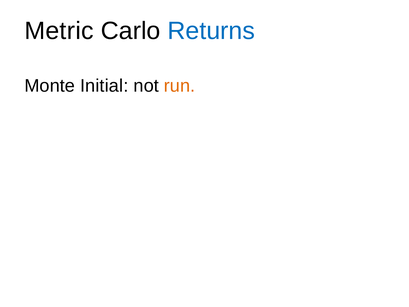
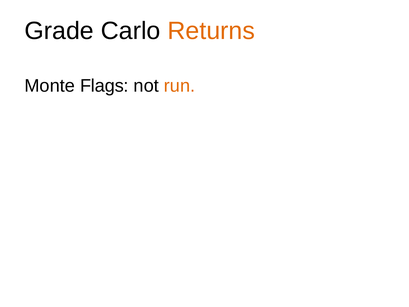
Metric: Metric -> Grade
Returns colour: blue -> orange
Initial: Initial -> Flags
